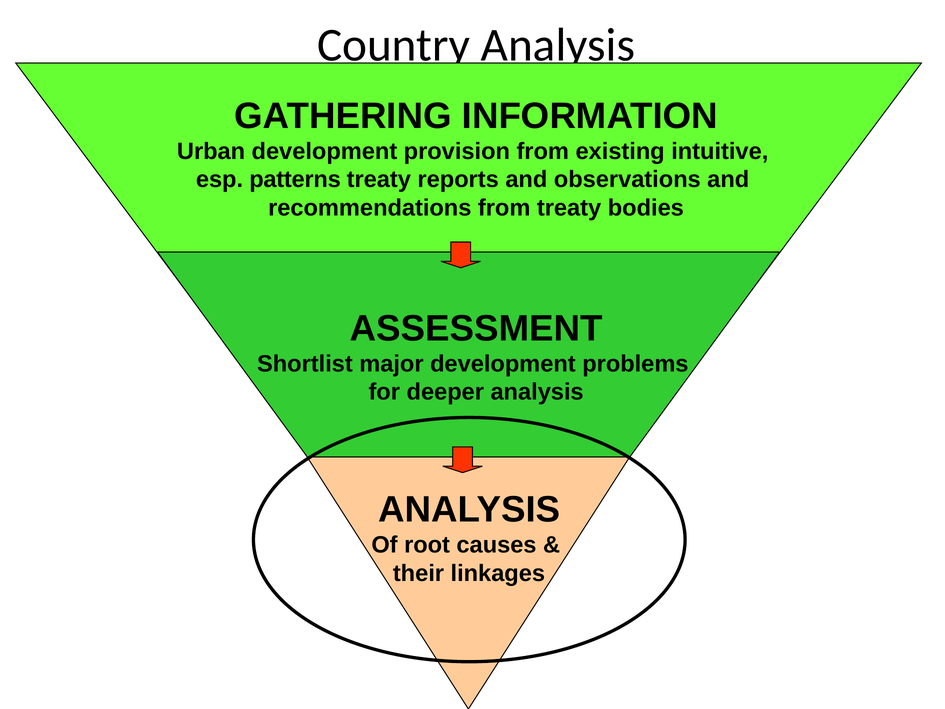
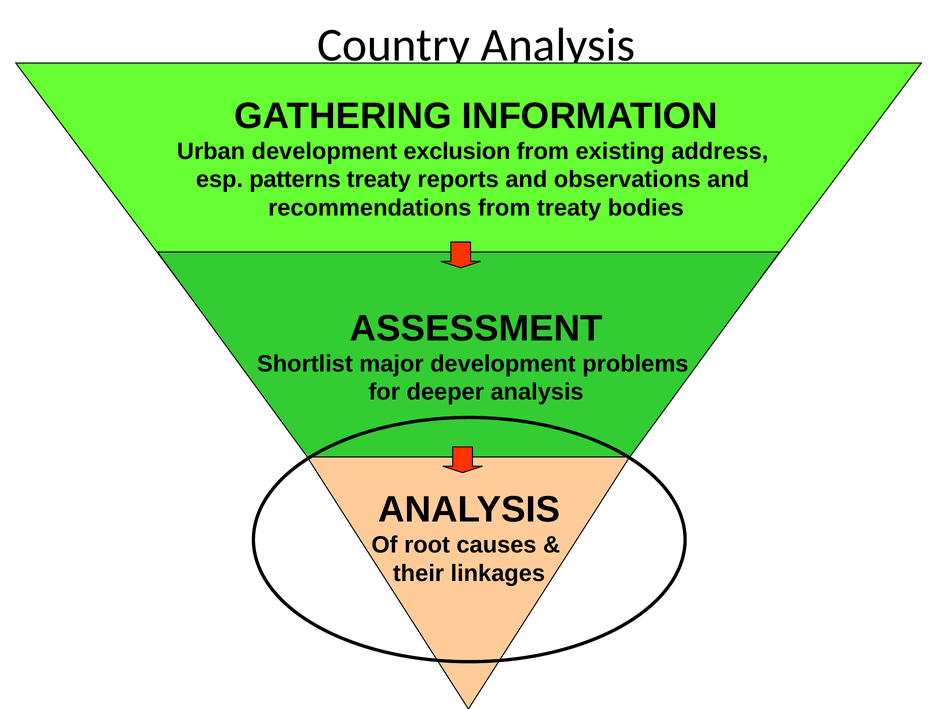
provision: provision -> exclusion
intuitive: intuitive -> address
